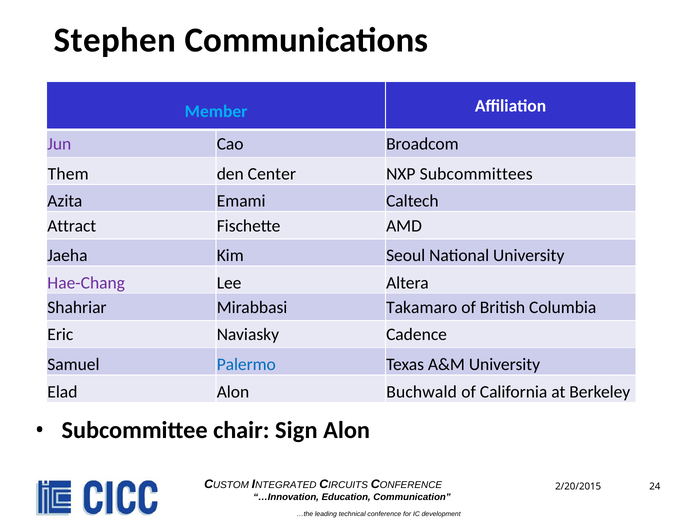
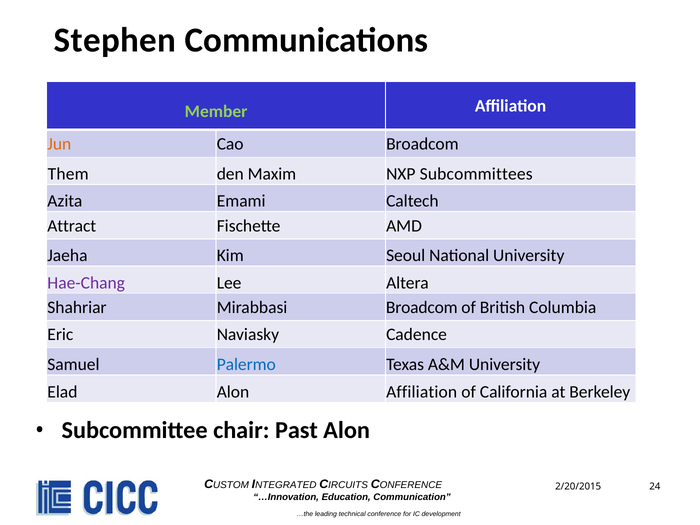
Member colour: light blue -> light green
Jun colour: purple -> orange
Center: Center -> Maxim
Mirabbasi Takamaro: Takamaro -> Broadcom
Alon Buchwald: Buchwald -> Affiliation
Sign: Sign -> Past
